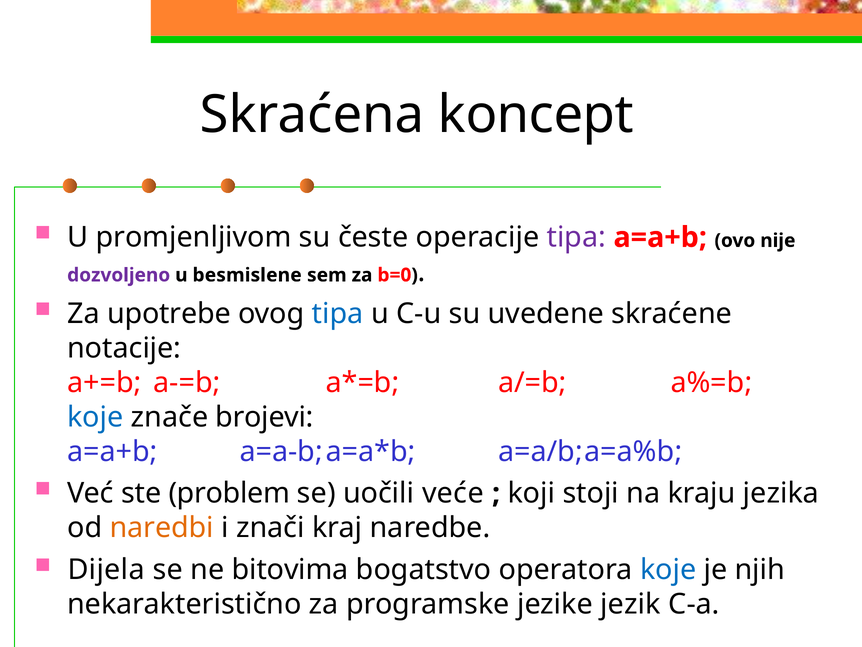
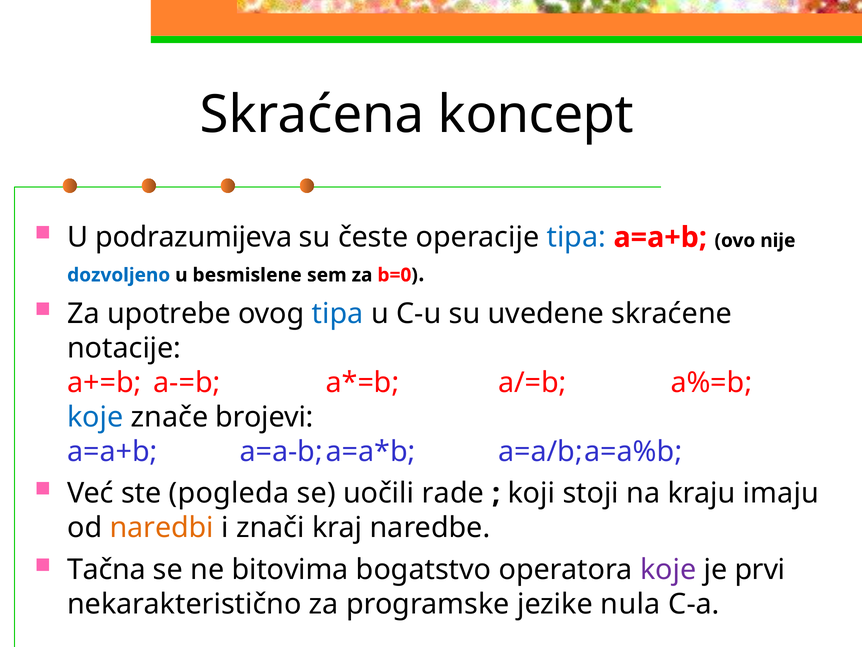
promjenljivom: promjenljivom -> podrazumijeva
tipa at (576, 237) colour: purple -> blue
dozvoljeno colour: purple -> blue
problem: problem -> pogleda
veće: veće -> rade
jezika: jezika -> imaju
Dijela: Dijela -> Tačna
koje at (668, 569) colour: blue -> purple
njih: njih -> prvi
jezik: jezik -> nula
